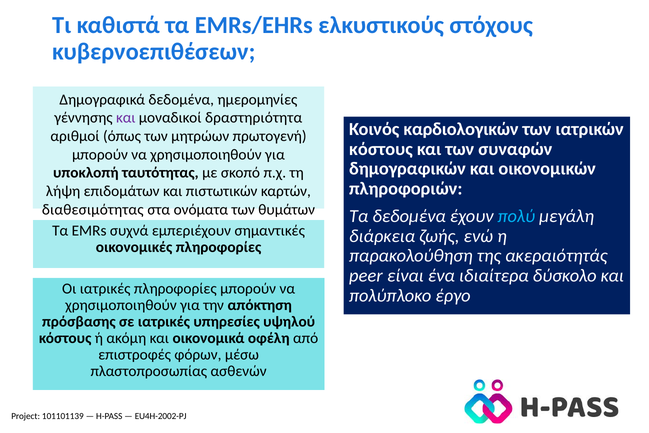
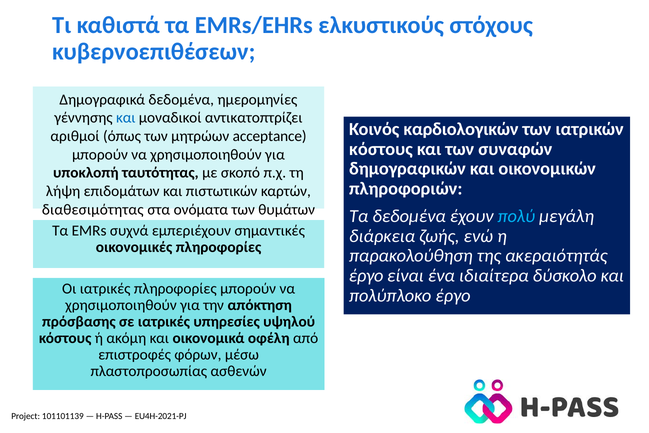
και at (126, 118) colour: purple -> blue
δραστηριότητα: δραστηριότητα -> αντικατοπτρίζει
πρωτογενή: πρωτογενή -> acceptance
peer at (366, 275): peer -> έργο
EU4H-2002-PJ: EU4H-2002-PJ -> EU4H-2021-PJ
